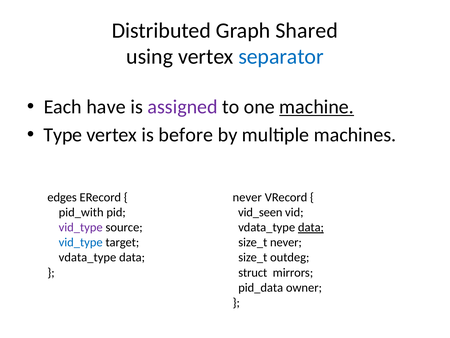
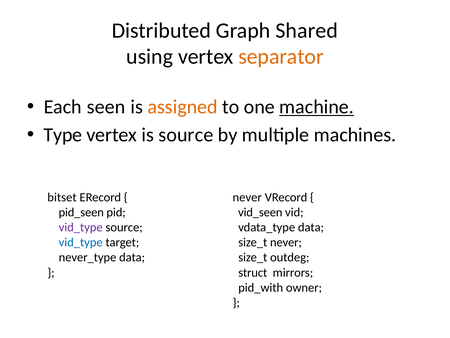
separator colour: blue -> orange
have: have -> seen
assigned colour: purple -> orange
is before: before -> source
edges: edges -> bitset
pid_with: pid_with -> pid_seen
data at (311, 227) underline: present -> none
vdata_type at (87, 257): vdata_type -> never_type
pid_data: pid_data -> pid_with
